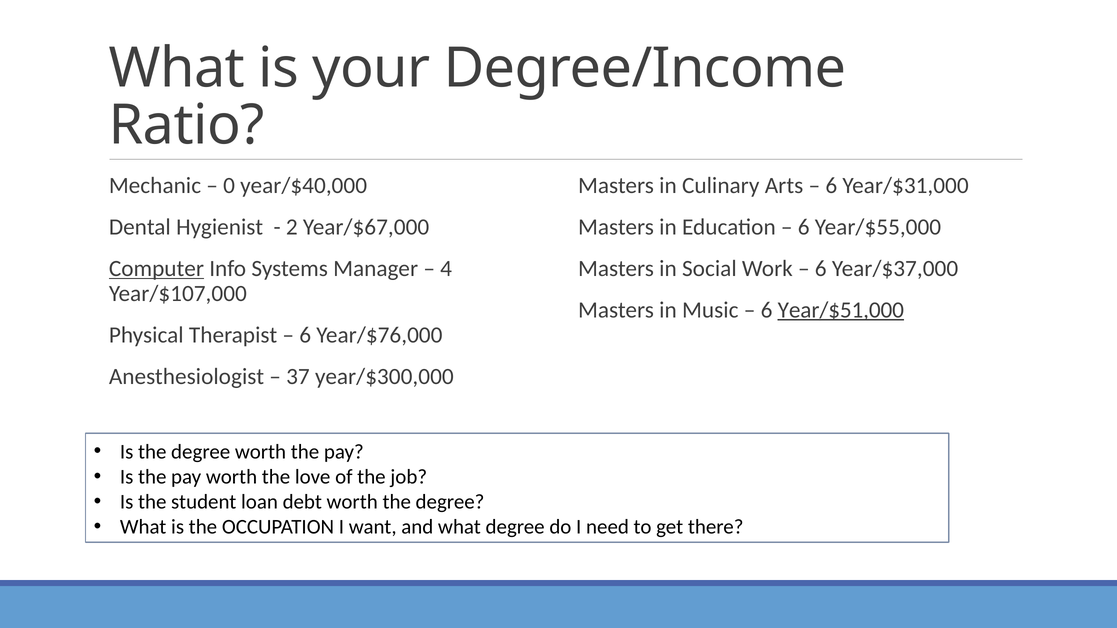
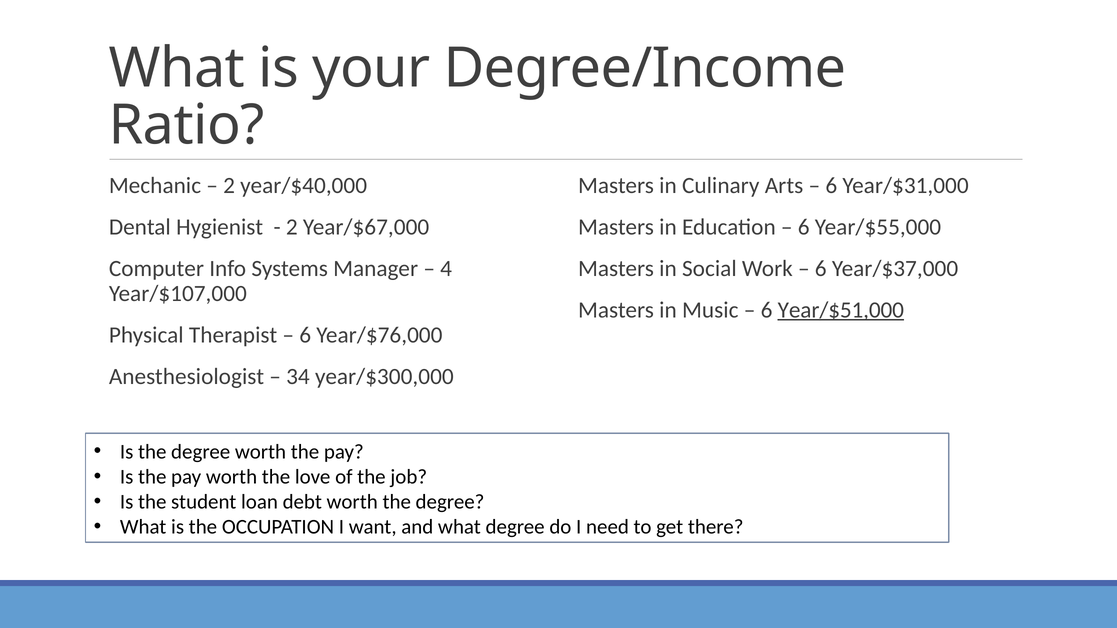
0 at (229, 186): 0 -> 2
Computer underline: present -> none
37: 37 -> 34
